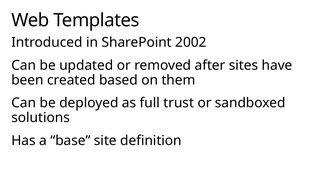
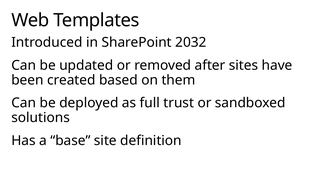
2002: 2002 -> 2032
